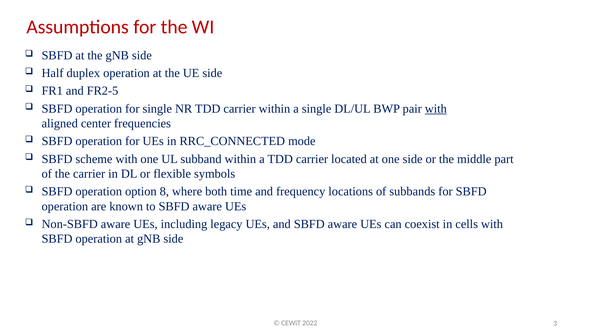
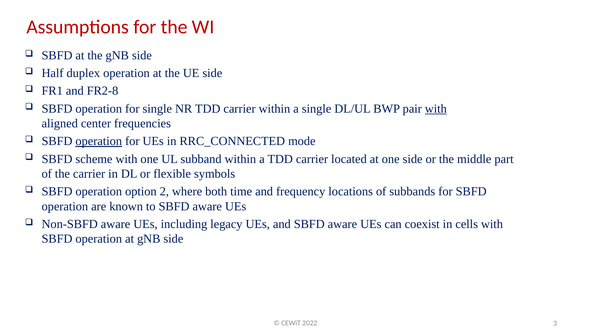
FR2-5: FR2-5 -> FR2-8
operation at (99, 141) underline: none -> present
8: 8 -> 2
